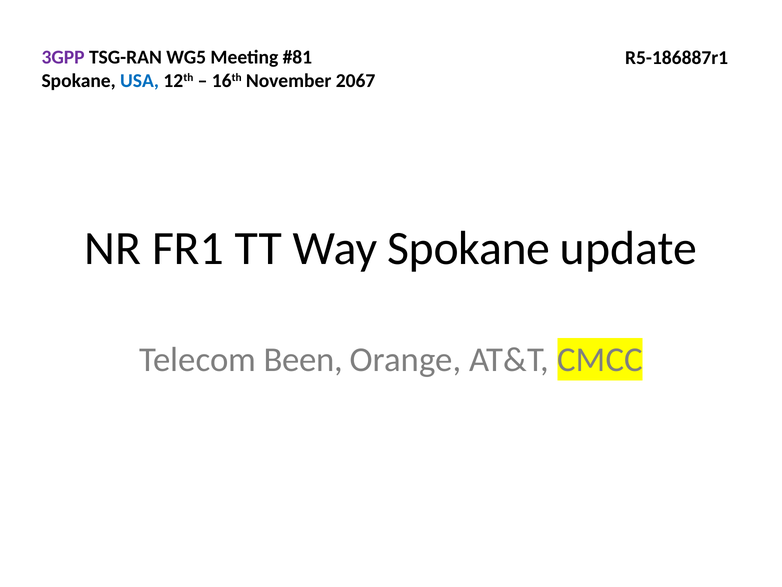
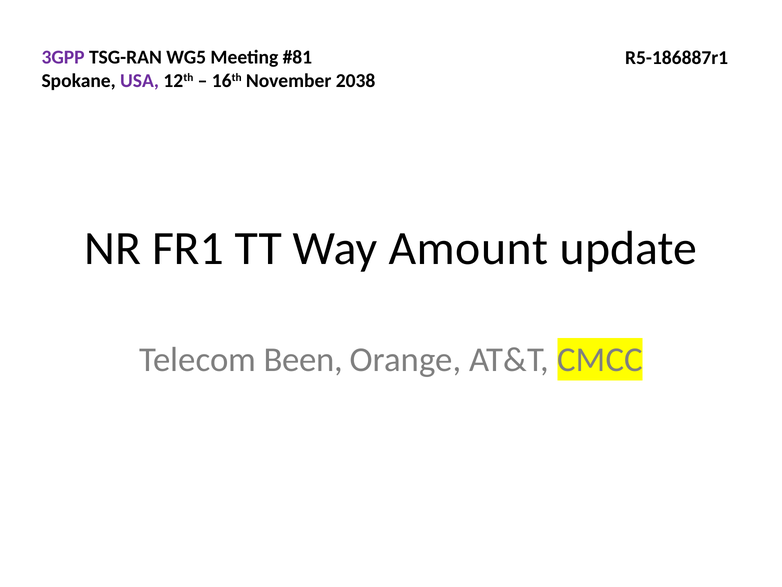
USA colour: blue -> purple
2067: 2067 -> 2038
Way Spokane: Spokane -> Amount
